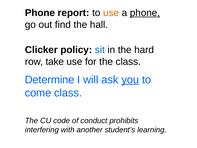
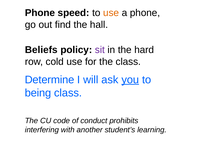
report: report -> speed
phone at (145, 13) underline: present -> none
Clicker: Clicker -> Beliefs
sit colour: blue -> purple
take: take -> cold
come: come -> being
